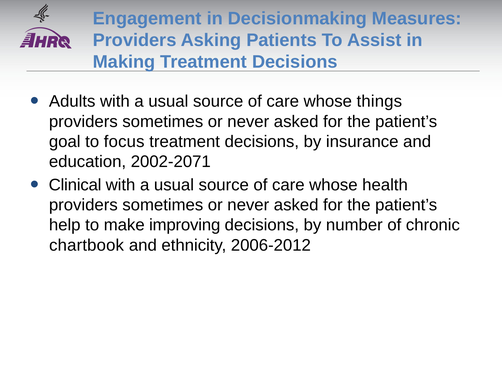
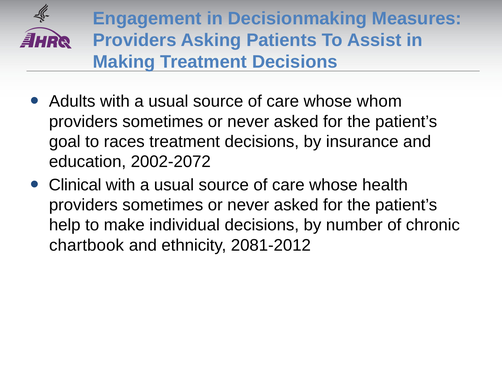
things: things -> whom
focus: focus -> races
2002-2071: 2002-2071 -> 2002-2072
improving: improving -> individual
2006-2012: 2006-2012 -> 2081-2012
